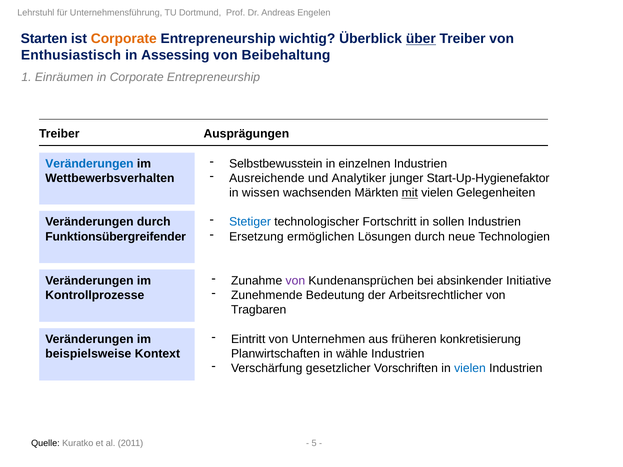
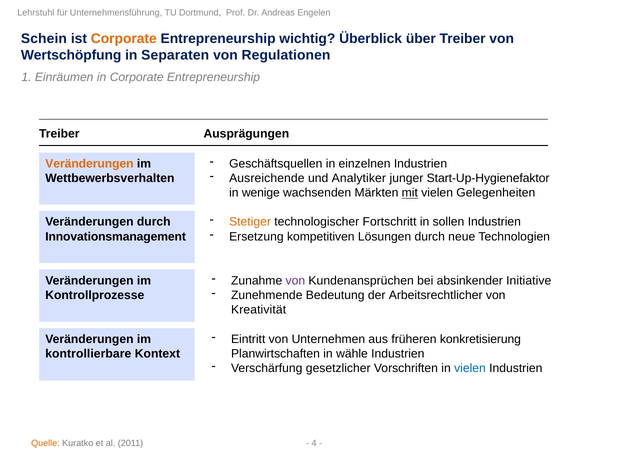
Starten: Starten -> Schein
über underline: present -> none
Enthusiastisch: Enthusiastisch -> Wertschöpfung
Assessing: Assessing -> Separaten
Beibehaltung: Beibehaltung -> Regulationen
Selbstbewusstein: Selbstbewusstein -> Geschäftsquellen
Veränderungen at (89, 164) colour: blue -> orange
wissen: wissen -> wenige
Stetiger colour: blue -> orange
ermöglichen: ermöglichen -> kompetitiven
Funktionsübergreifender: Funktionsübergreifender -> Innovationsmanagement
Tragbaren: Tragbaren -> Kreativität
beispielsweise: beispielsweise -> kontrollierbare
Quelle colour: black -> orange
5: 5 -> 4
